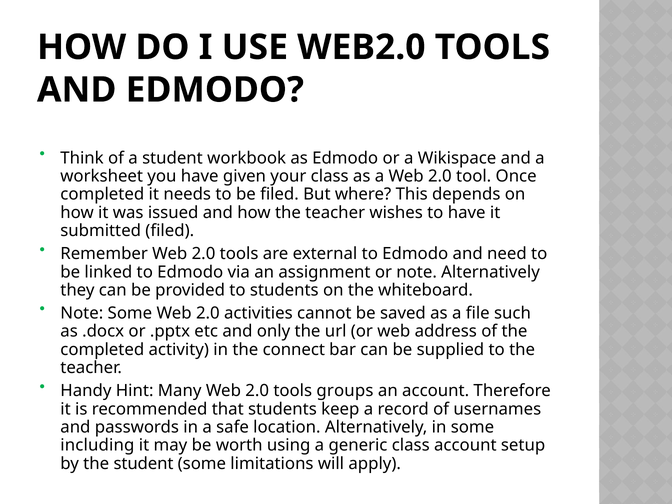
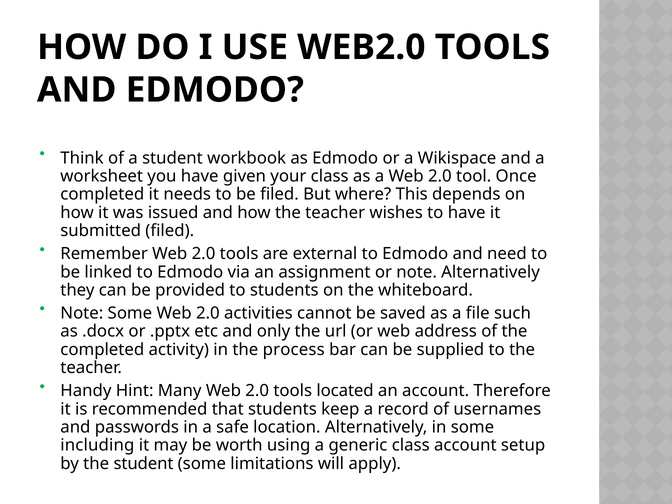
connect: connect -> process
groups: groups -> located
